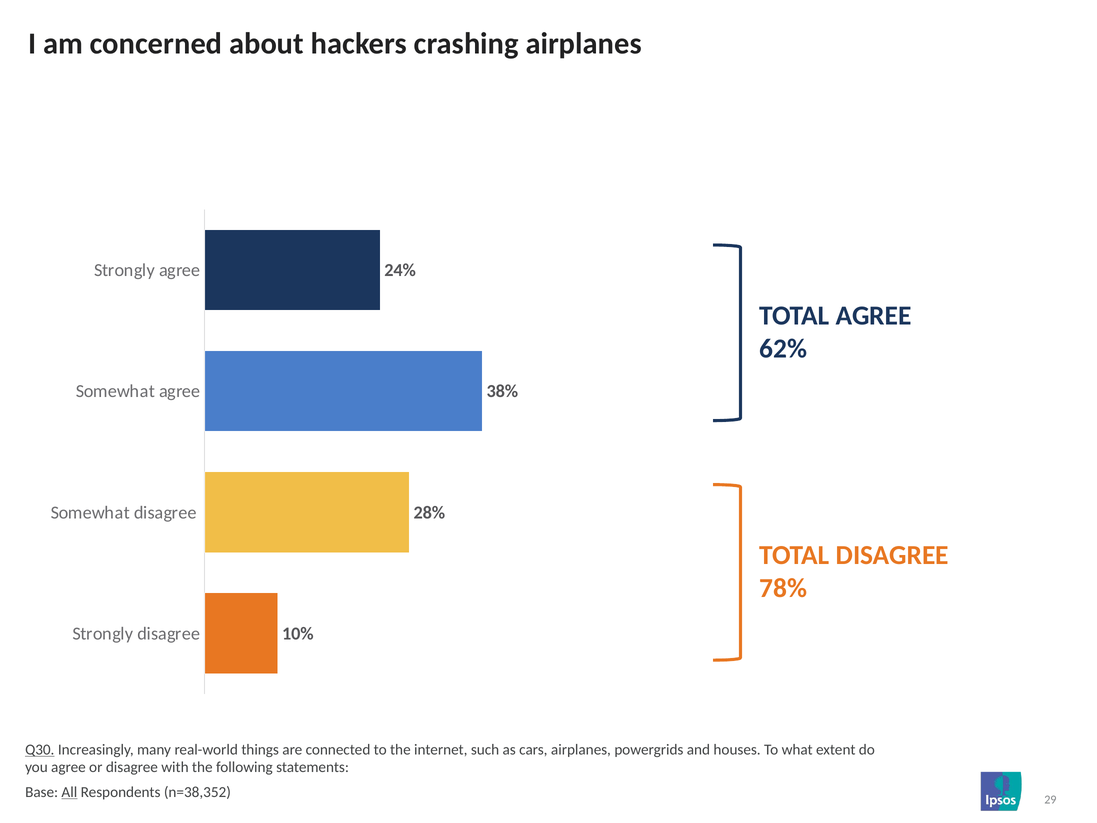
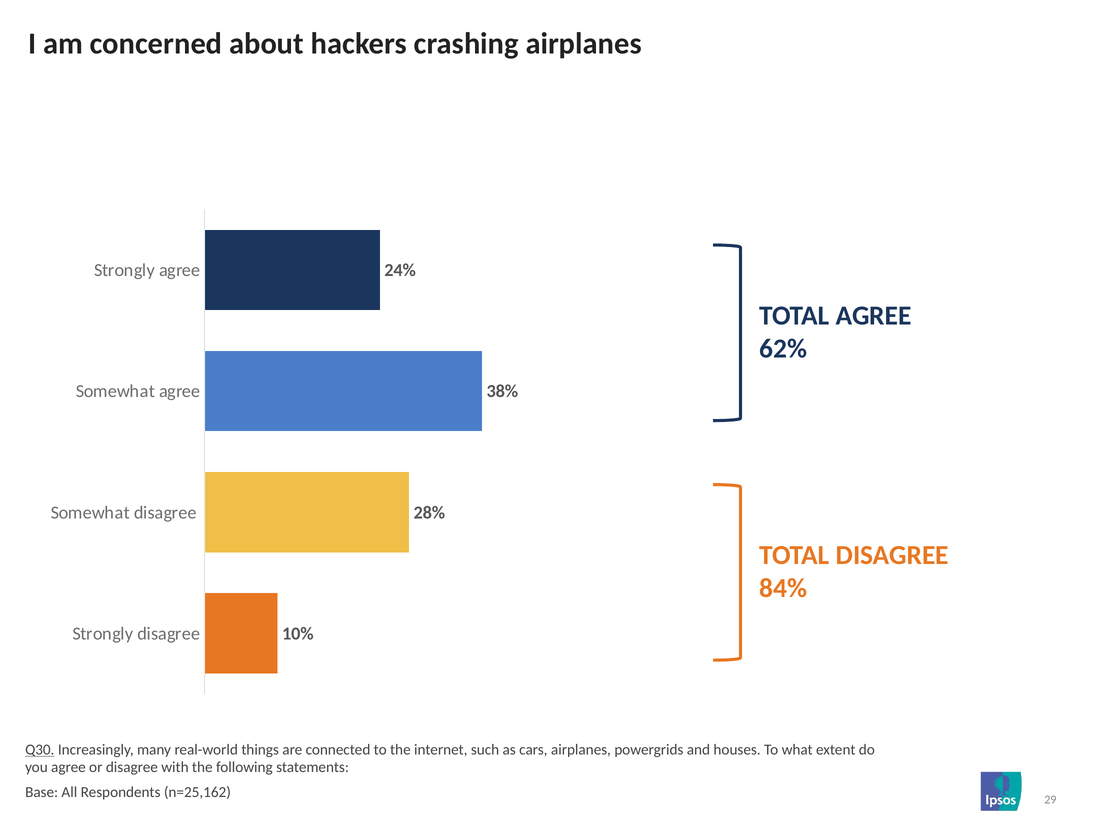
78%: 78% -> 84%
All underline: present -> none
n=38,352: n=38,352 -> n=25,162
